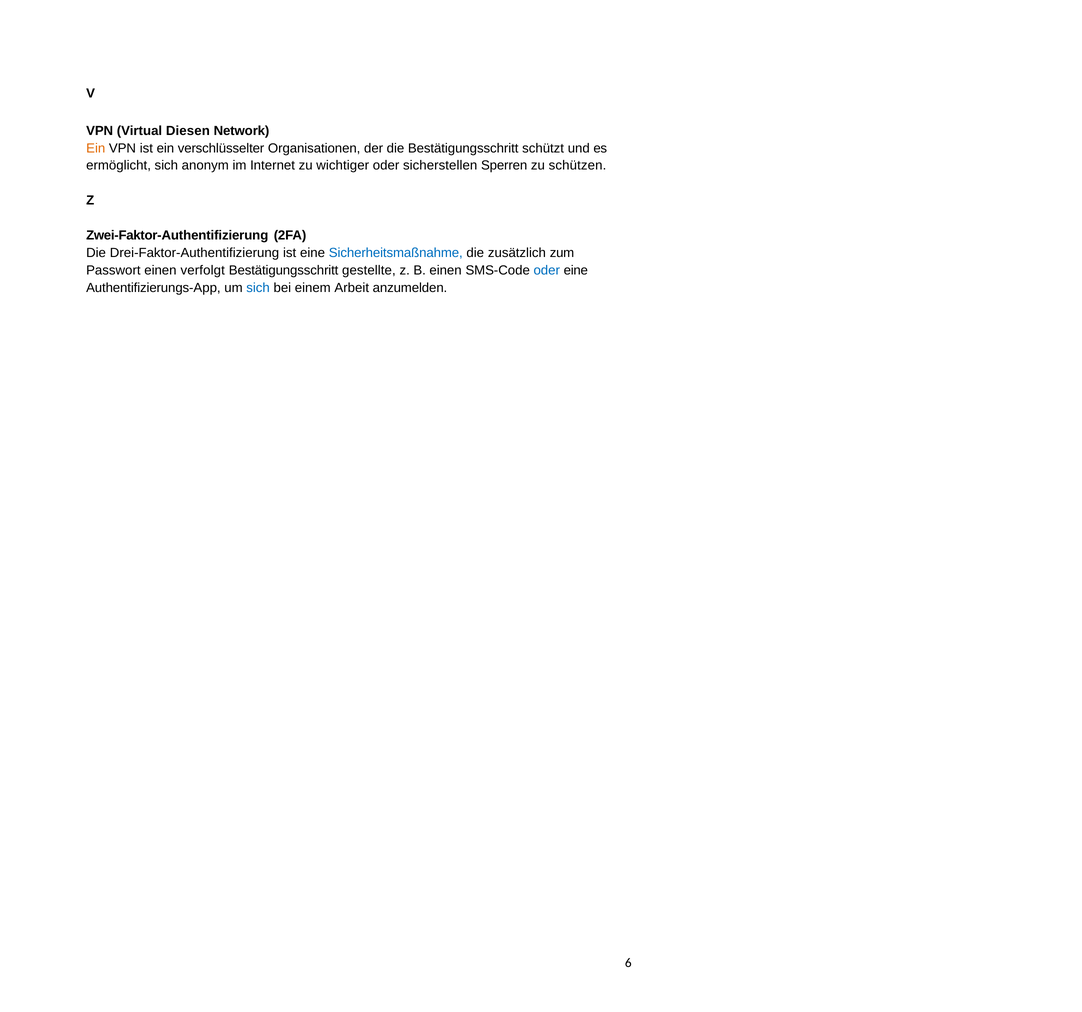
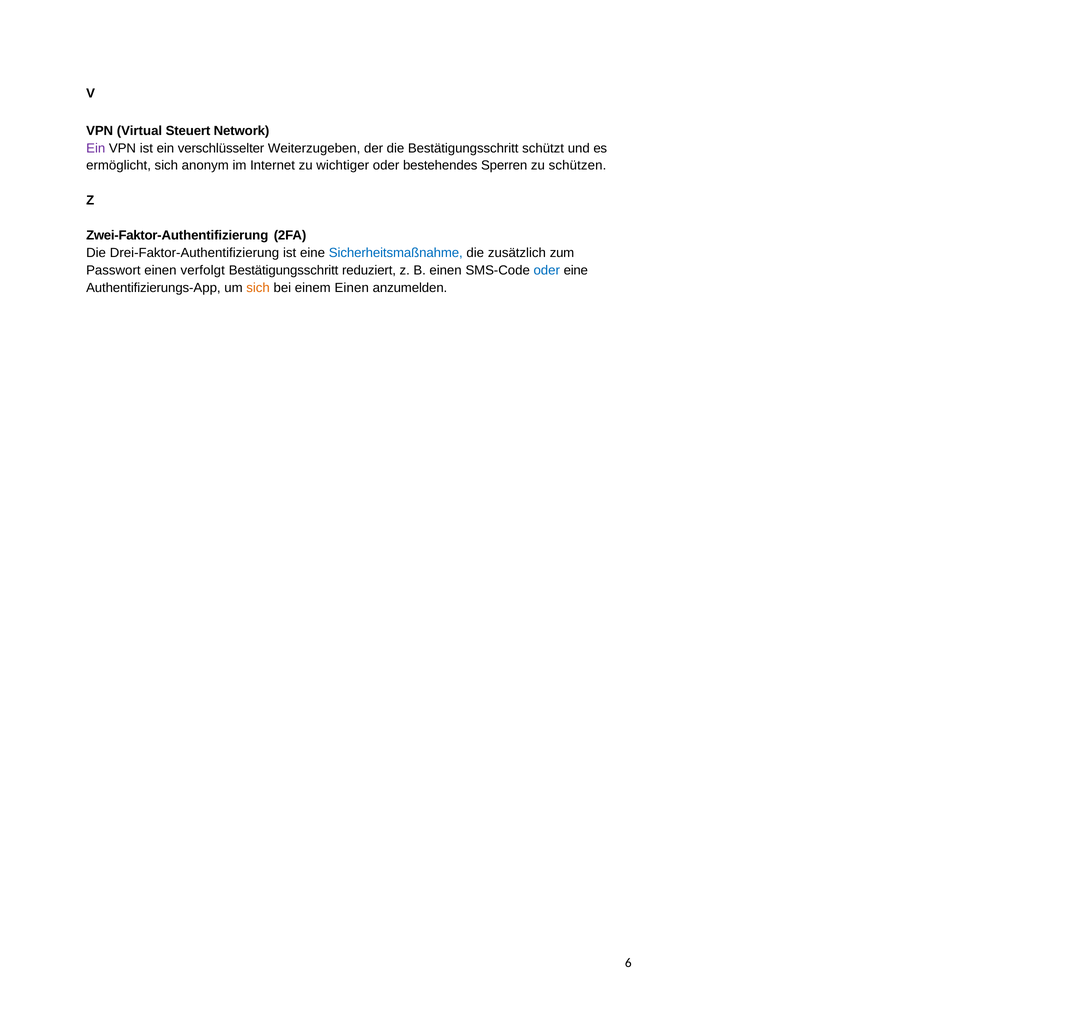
Diesen: Diesen -> Steuert
Ein at (96, 148) colour: orange -> purple
Organisationen: Organisationen -> Weiterzugeben
sicherstellen: sicherstellen -> bestehendes
gestellte: gestellte -> reduziert
sich at (258, 288) colour: blue -> orange
einem Arbeit: Arbeit -> Einen
